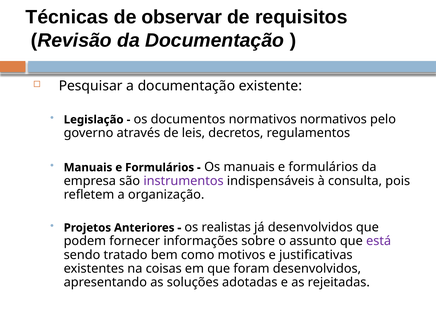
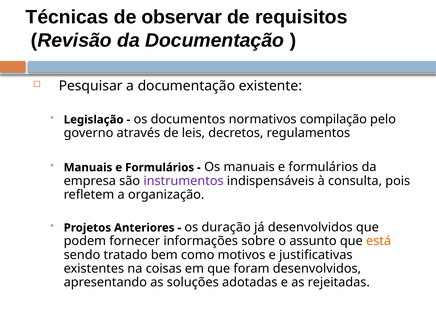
normativos normativos: normativos -> compilação
realistas: realistas -> duração
está colour: purple -> orange
